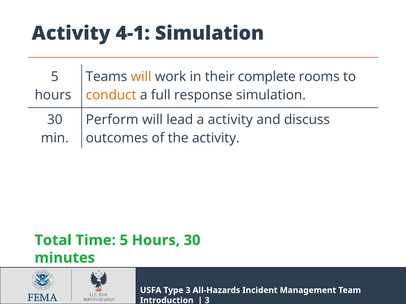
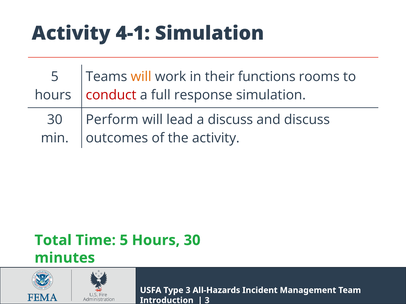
complete: complete -> functions
conduct colour: orange -> red
a activity: activity -> discuss
